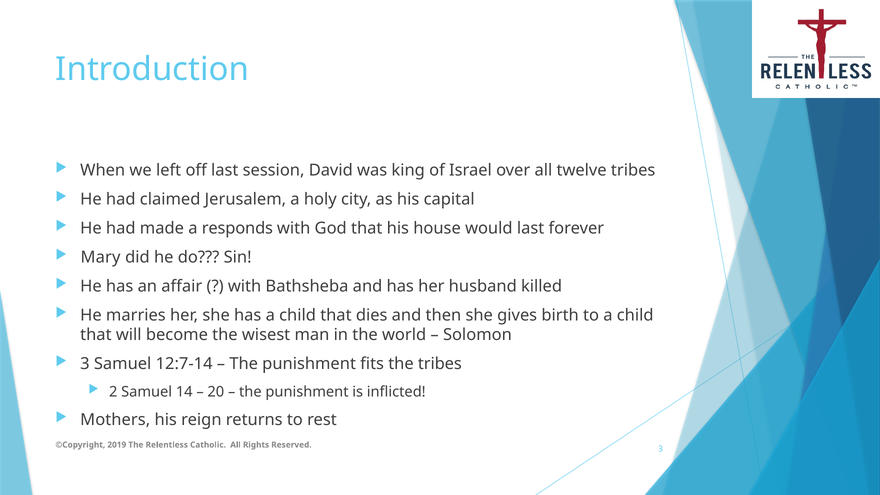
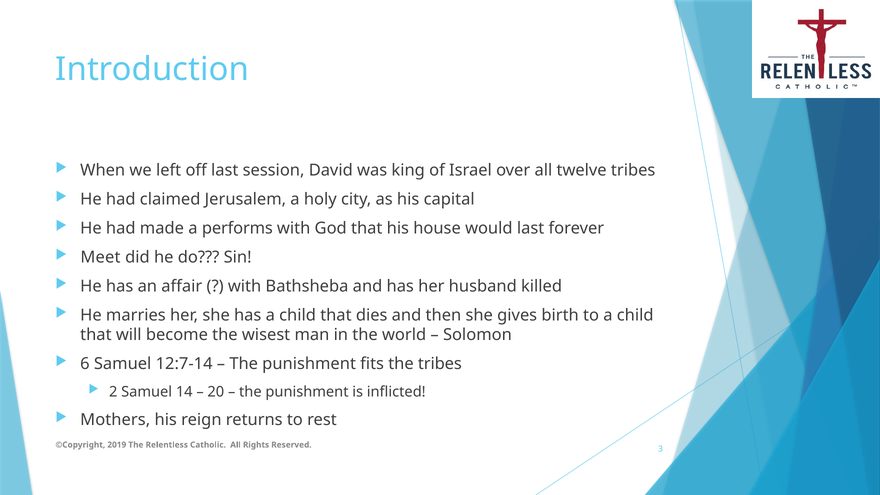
responds: responds -> performs
Mary: Mary -> Meet
3 at (85, 364): 3 -> 6
